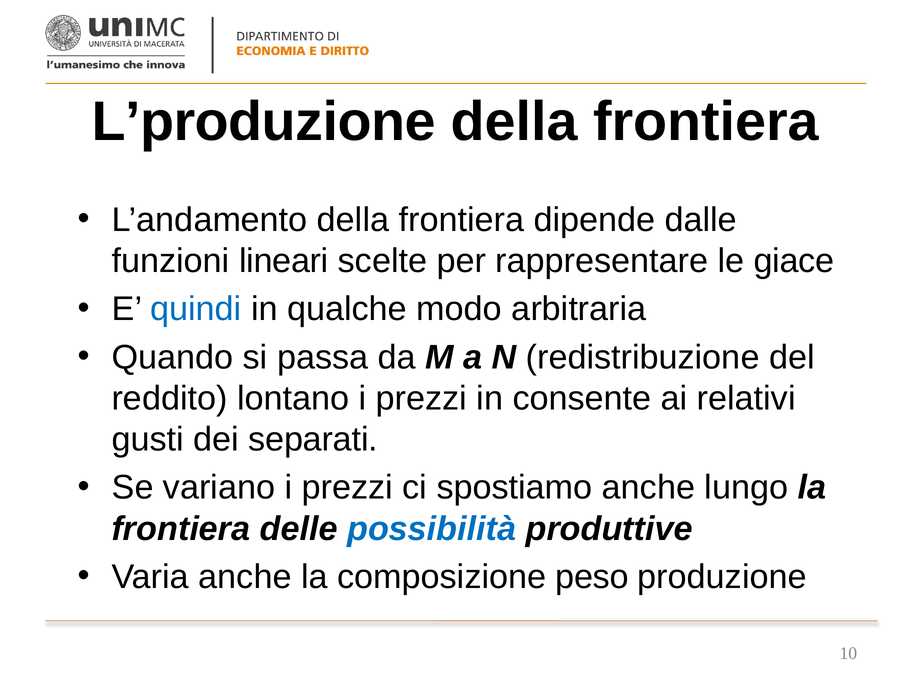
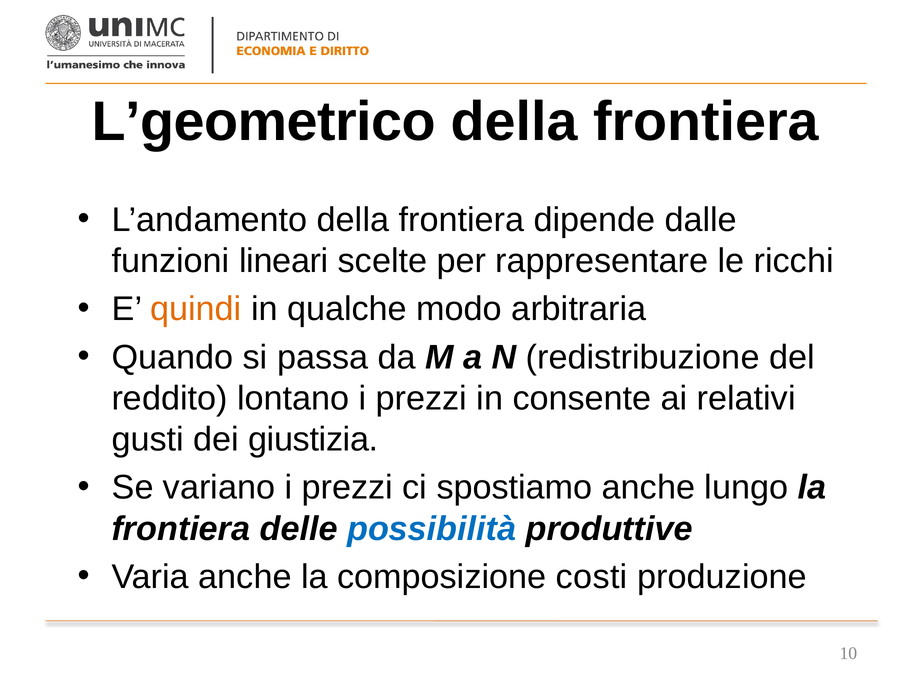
L’produzione: L’produzione -> L’geometrico
giace: giace -> ricchi
quindi colour: blue -> orange
separati: separati -> giustizia
peso: peso -> costi
